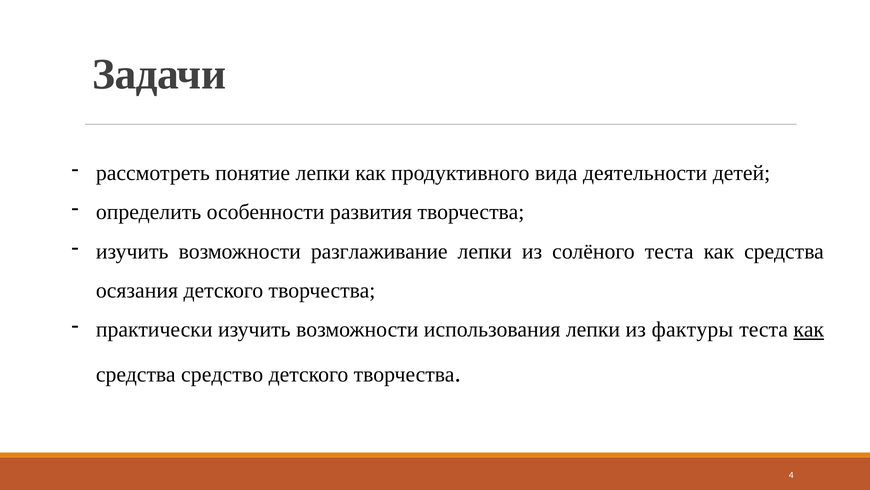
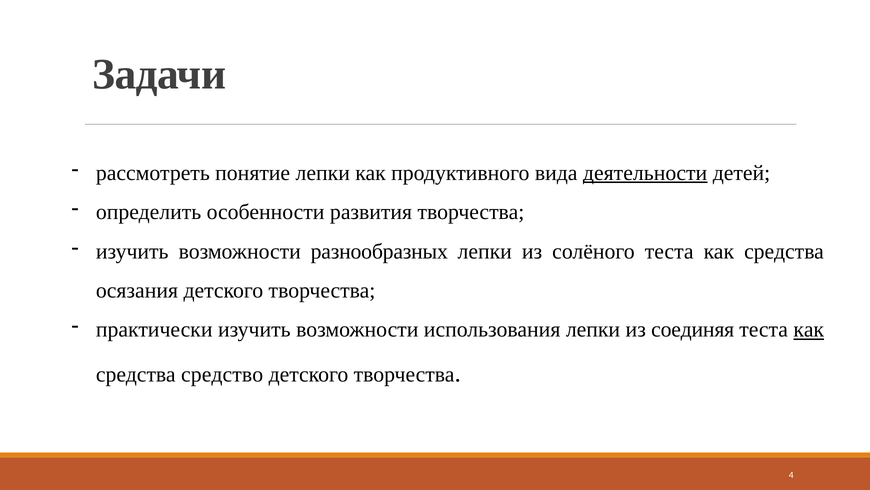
деятельности underline: none -> present
разглаживание: разглаживание -> разнообразных
фактуры: фактуры -> соединяя
